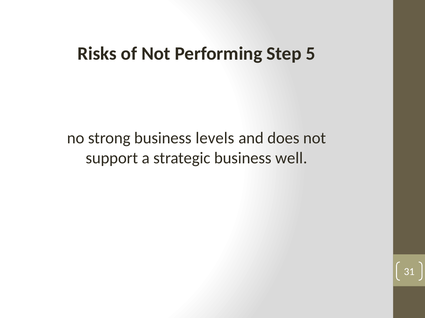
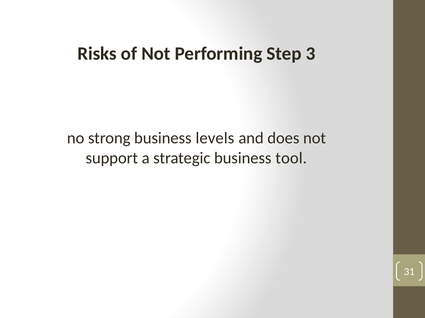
5: 5 -> 3
well: well -> tool
